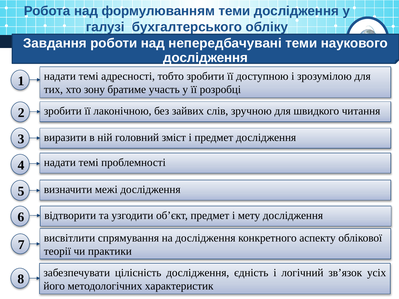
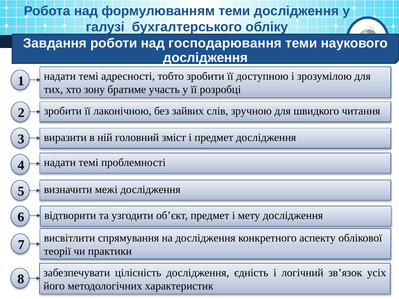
непередбачувані: непередбачувані -> господарювання
